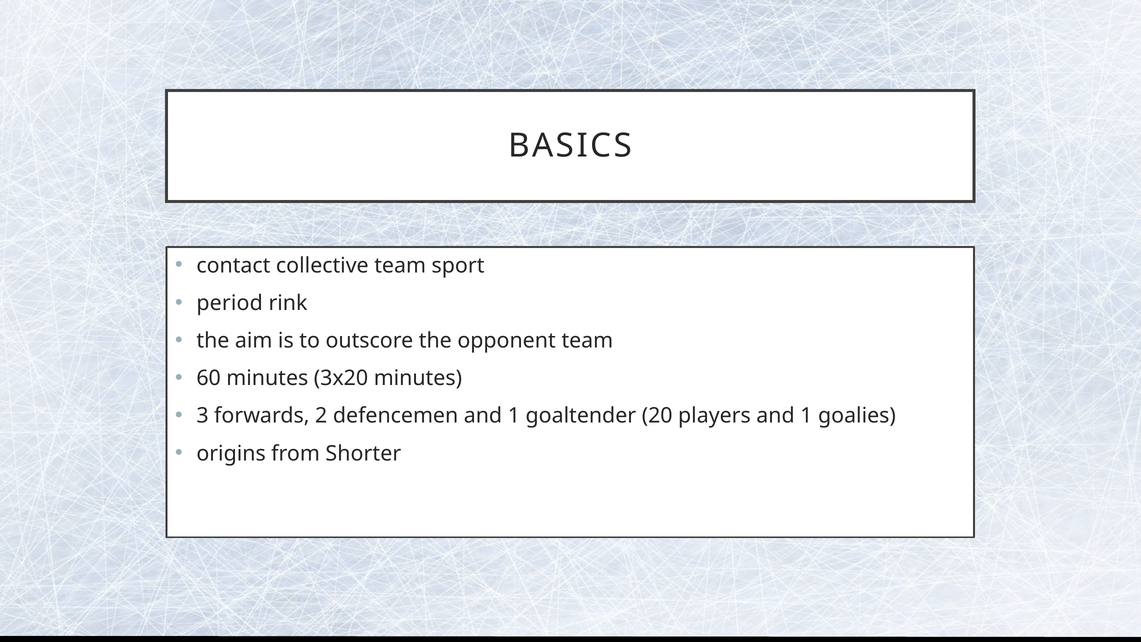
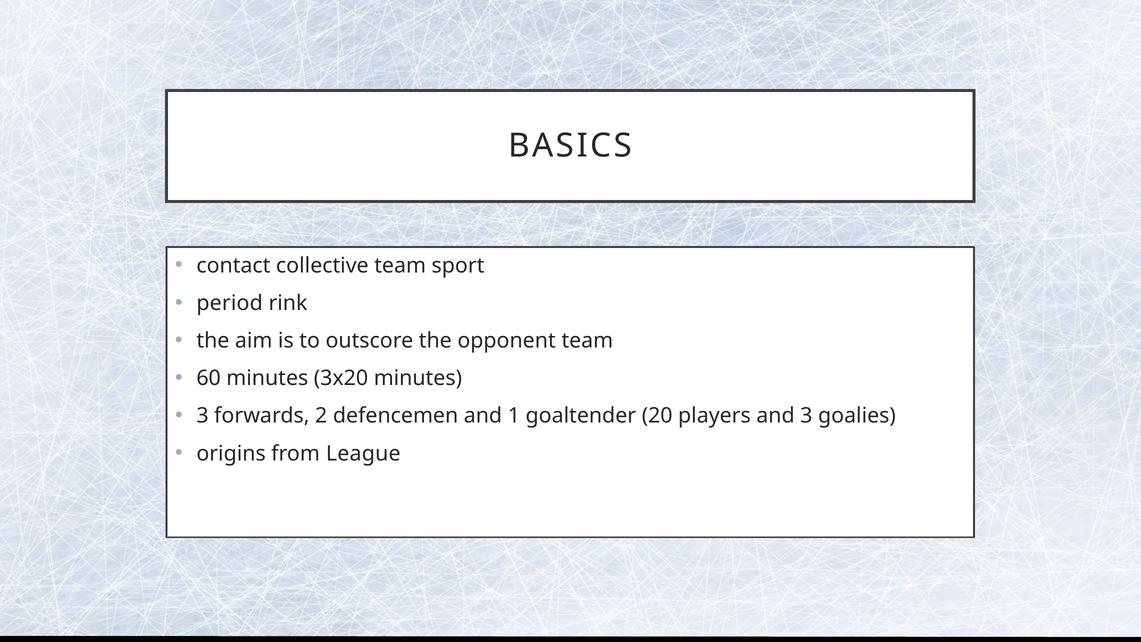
players and 1: 1 -> 3
Shorter: Shorter -> League
